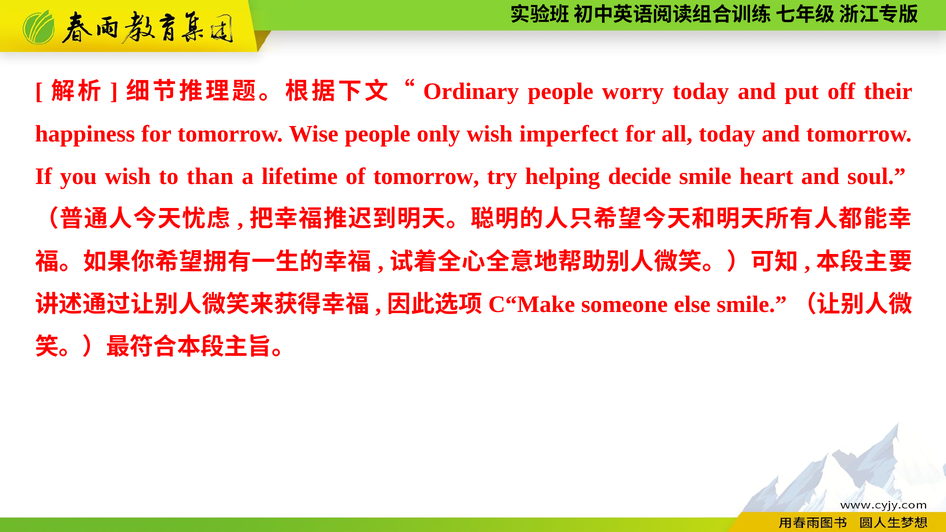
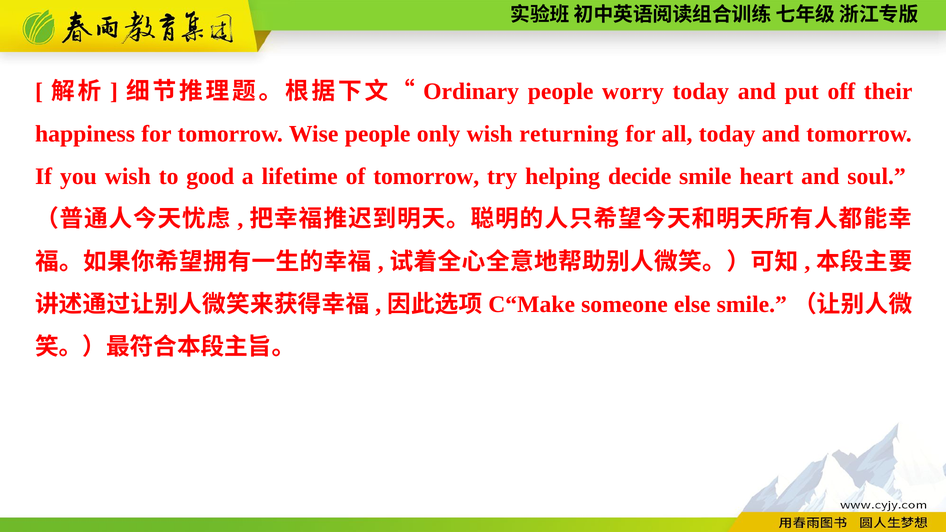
imperfect: imperfect -> returning
than: than -> good
